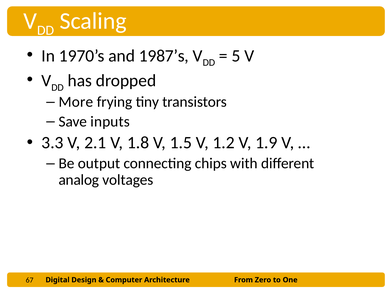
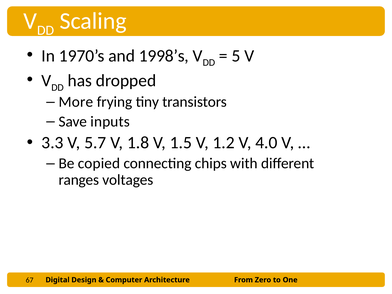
1987’s: 1987’s -> 1998’s
2.1: 2.1 -> 5.7
1.9: 1.9 -> 4.0
output: output -> copied
analog: analog -> ranges
